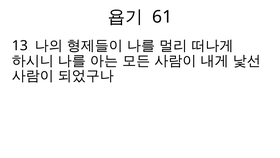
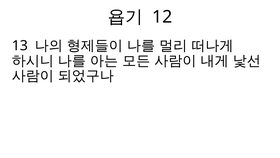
61: 61 -> 12
